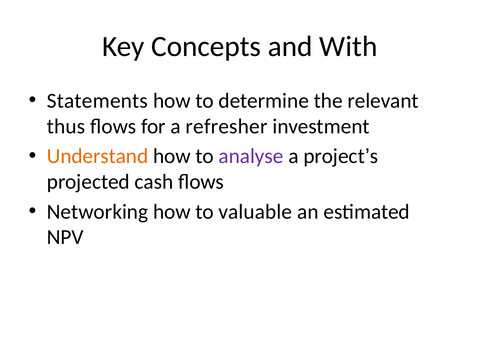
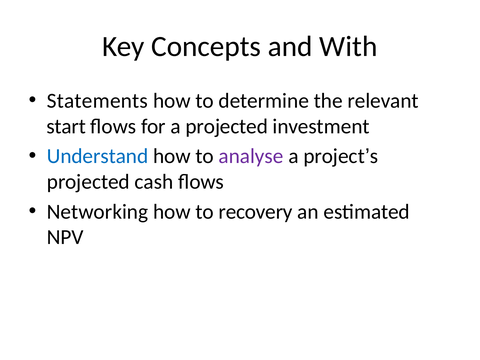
thus: thus -> start
a refresher: refresher -> projected
Understand colour: orange -> blue
valuable: valuable -> recovery
